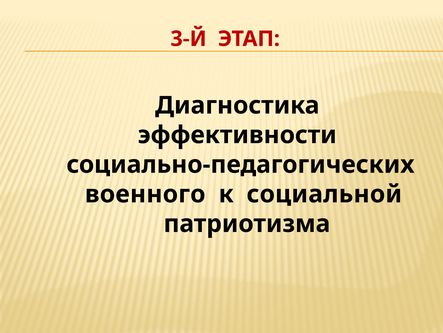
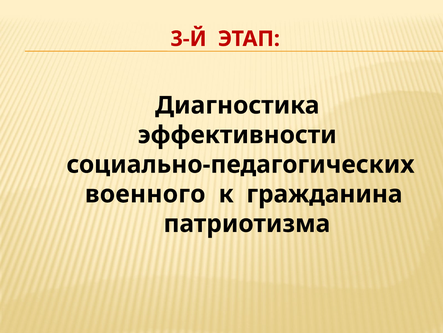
социальной: социальной -> гражданина
